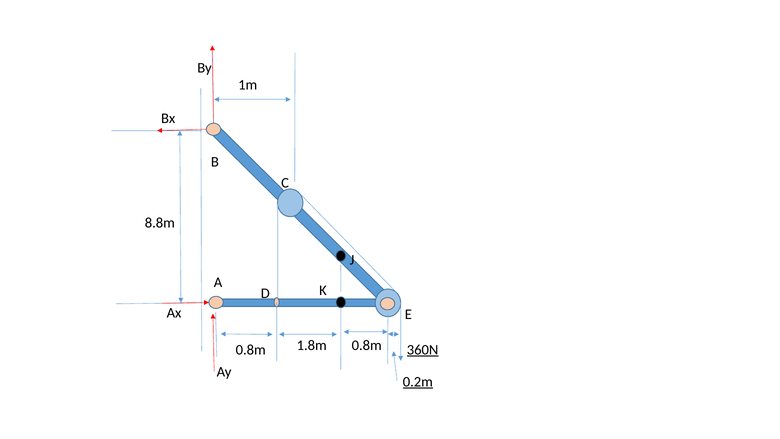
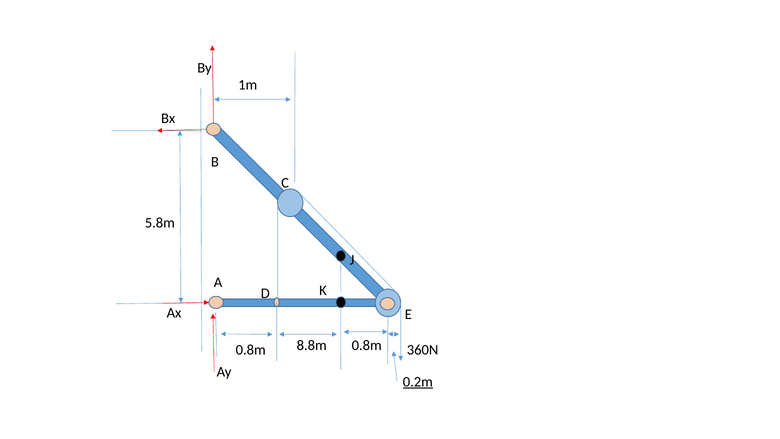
8.8m: 8.8m -> 5.8m
1.8m: 1.8m -> 8.8m
360N underline: present -> none
